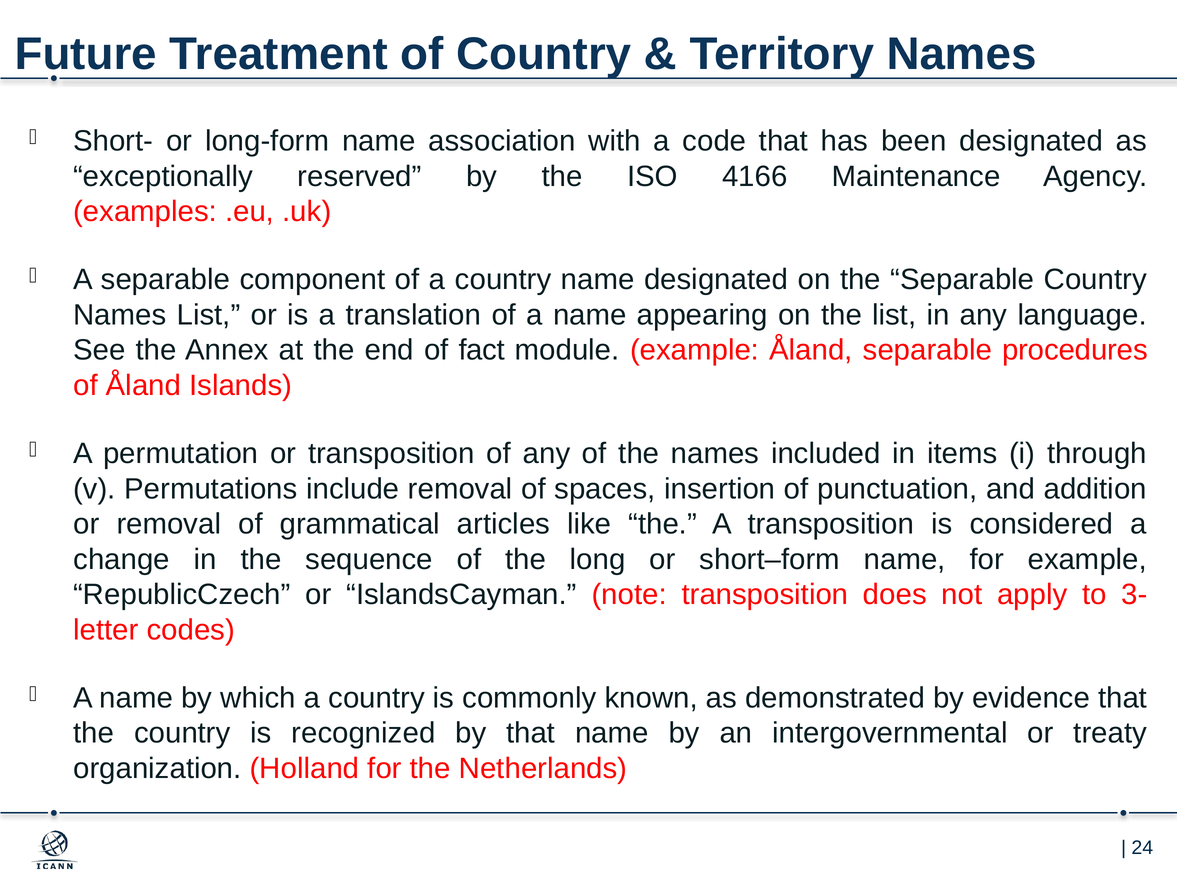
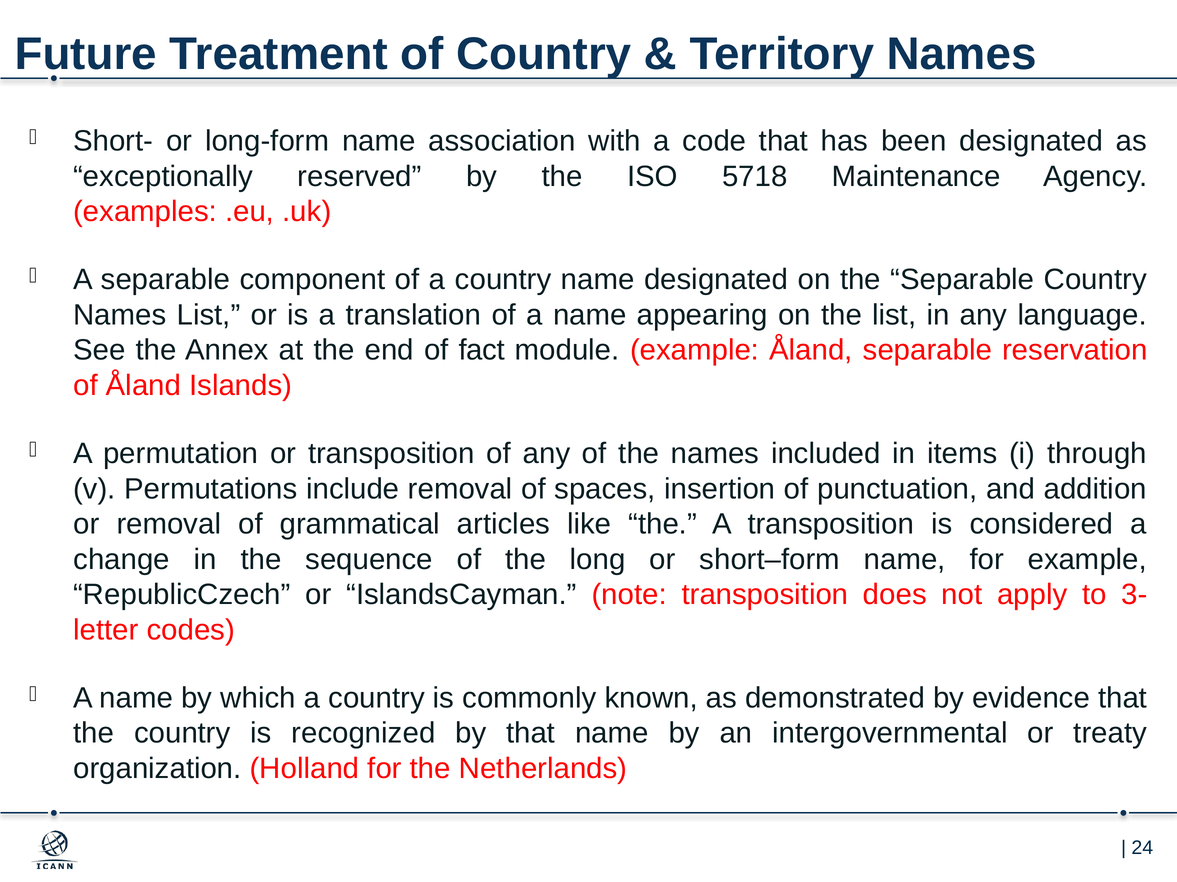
4166: 4166 -> 5718
procedures: procedures -> reservation
